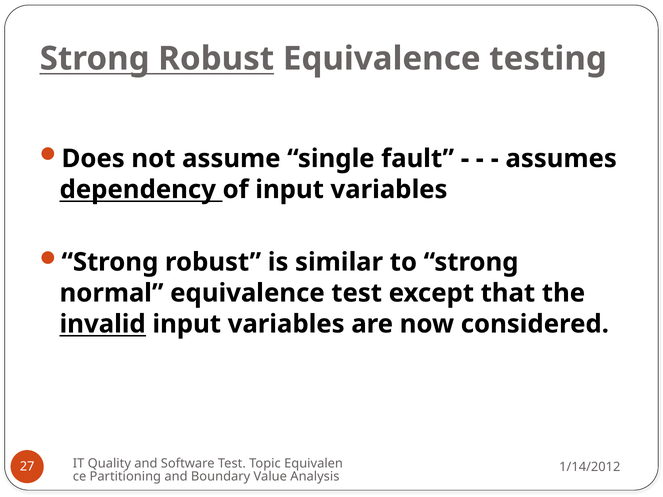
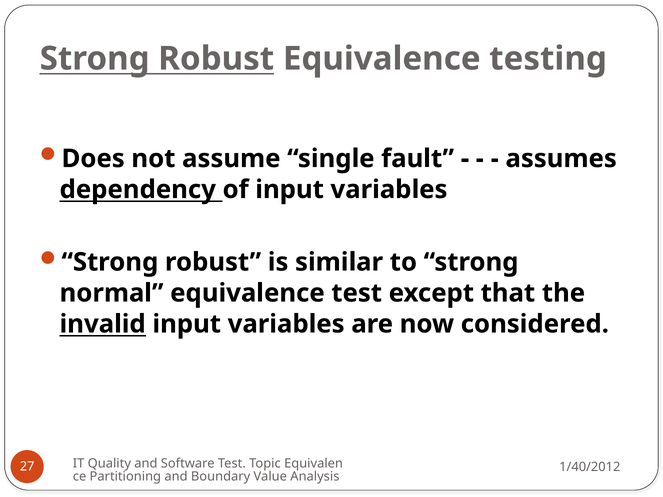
1/14/2012: 1/14/2012 -> 1/40/2012
